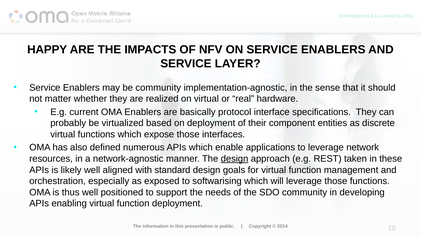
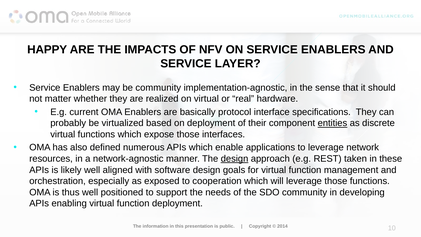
entities underline: none -> present
standard: standard -> software
softwarising: softwarising -> cooperation
